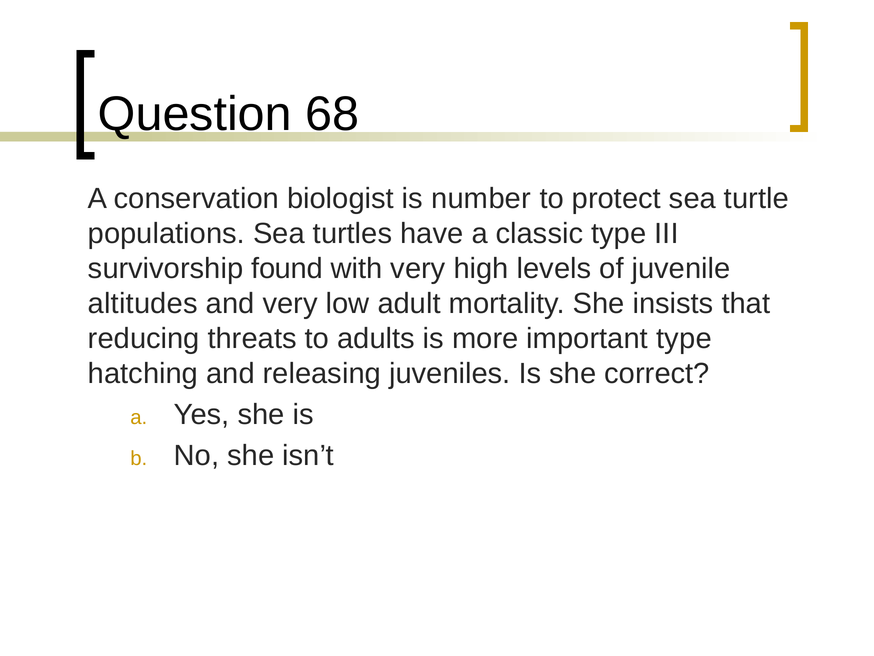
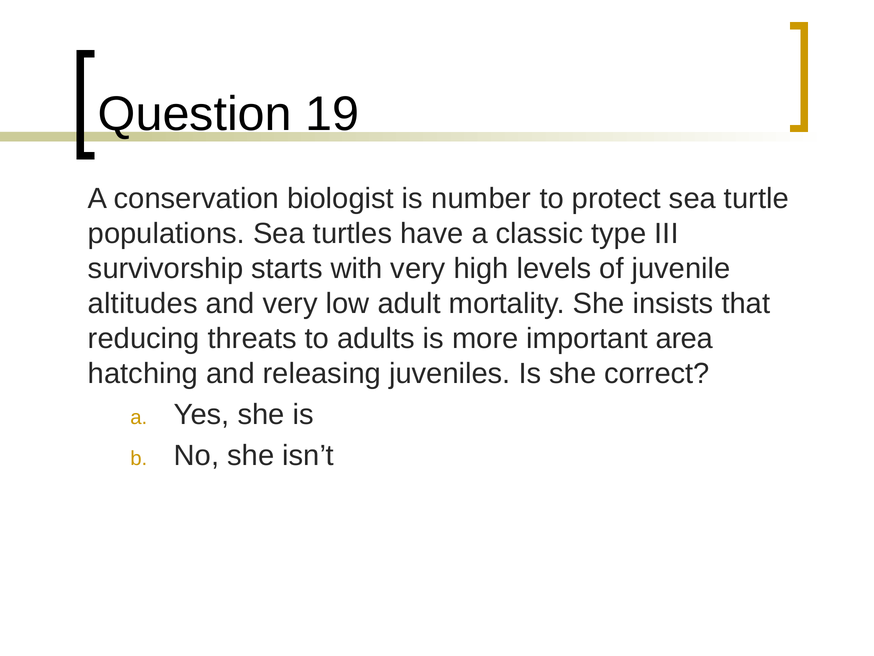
68: 68 -> 19
found: found -> starts
important type: type -> area
